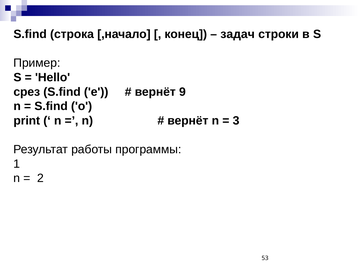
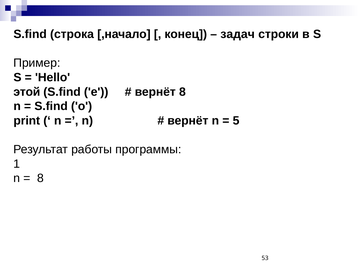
срез: срез -> этой
вернёт 9: 9 -> 8
3: 3 -> 5
2 at (40, 178): 2 -> 8
